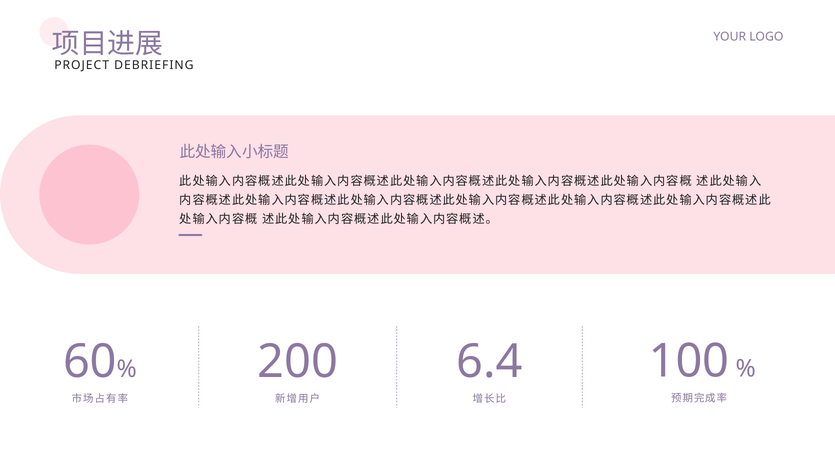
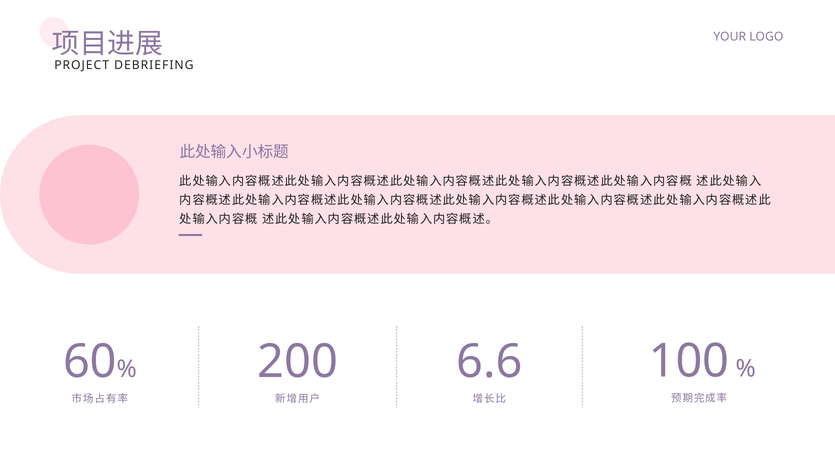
6.4: 6.4 -> 6.6
